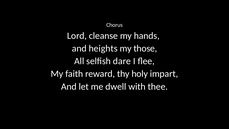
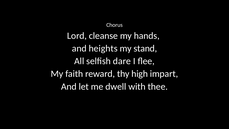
those: those -> stand
holy: holy -> high
